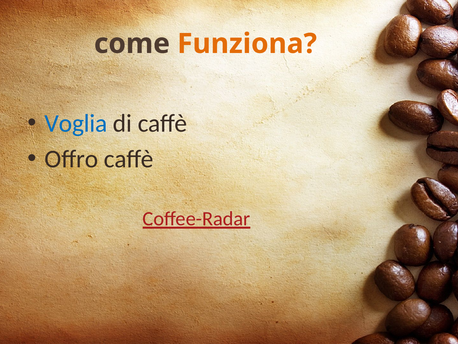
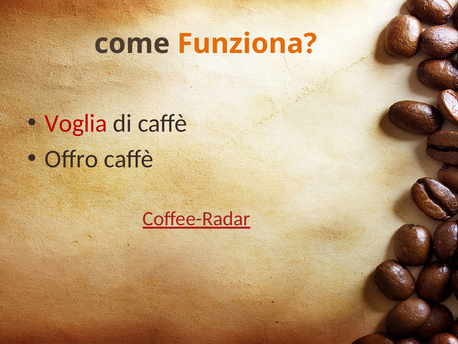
Voglia colour: blue -> red
